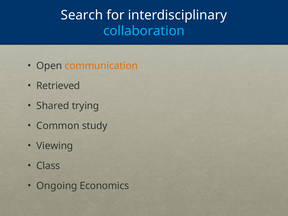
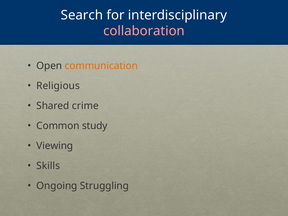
collaboration colour: light blue -> pink
Retrieved: Retrieved -> Religious
trying: trying -> crime
Class: Class -> Skills
Economics: Economics -> Struggling
